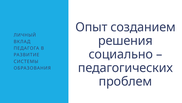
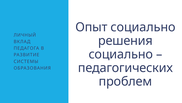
Опыт созданием: созданием -> социально
